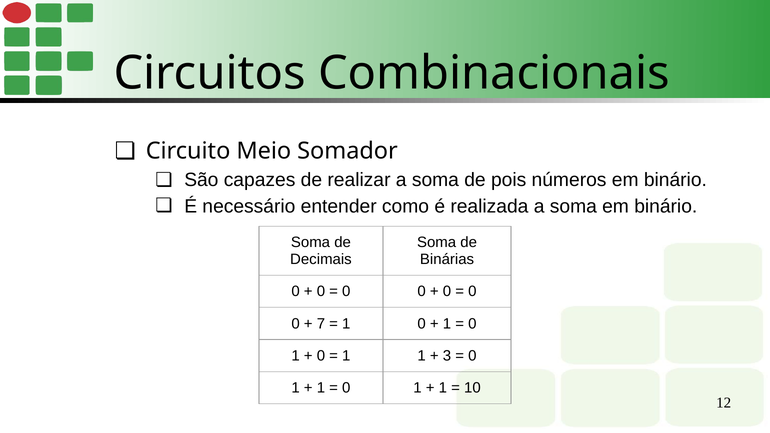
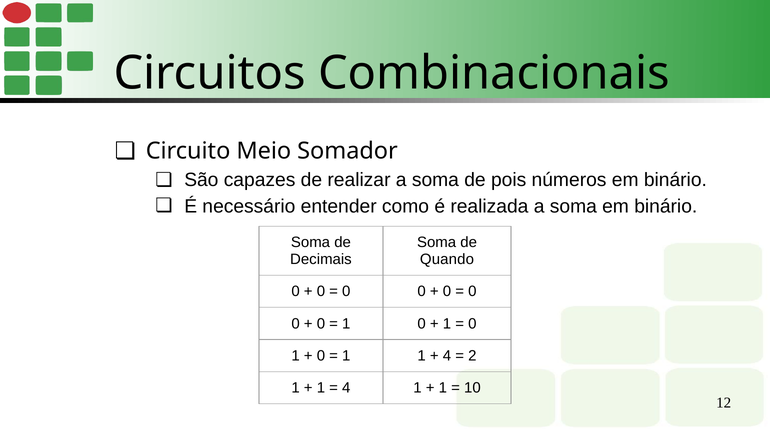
Binárias: Binárias -> Quando
7 at (321, 324): 7 -> 0
3 at (447, 356): 3 -> 4
0 at (472, 356): 0 -> 2
0 at (346, 388): 0 -> 4
